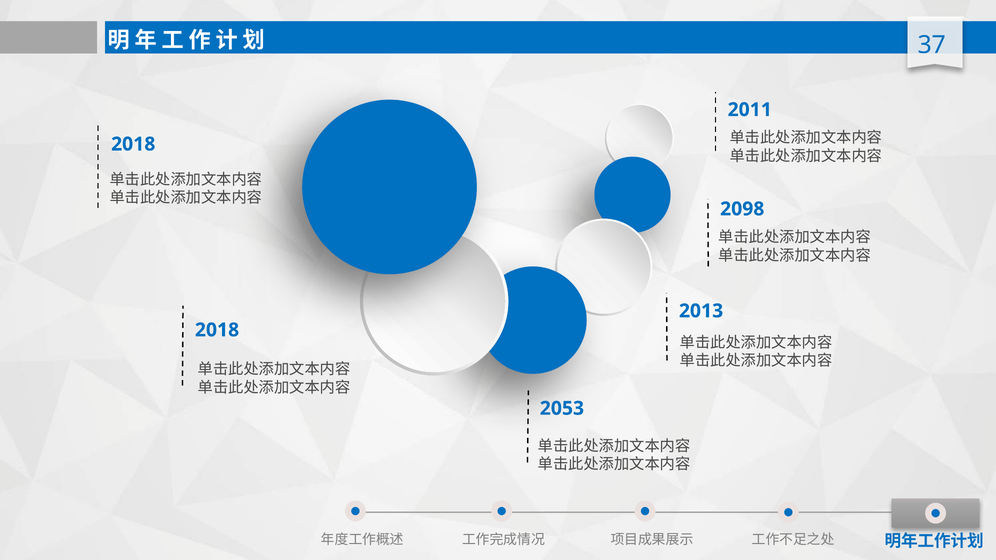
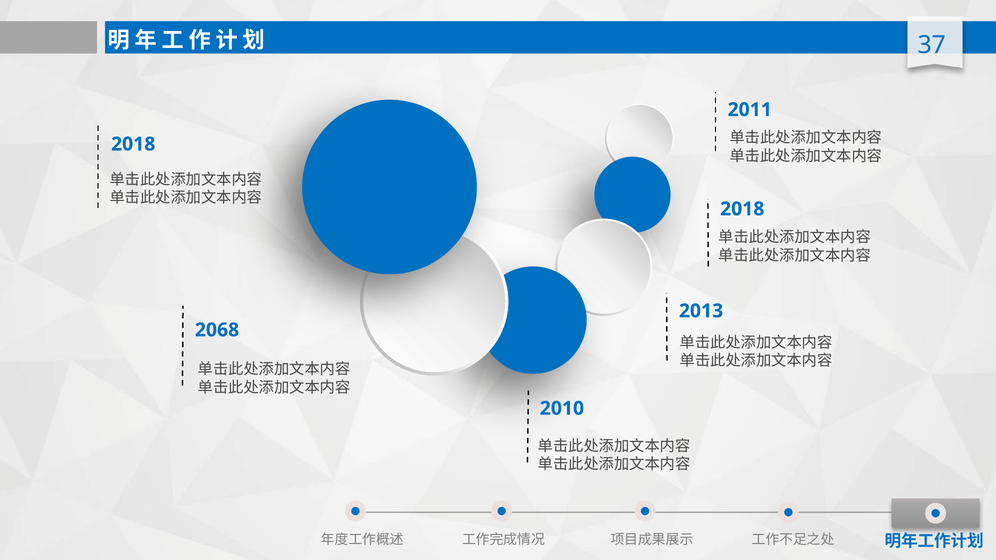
2098 at (742, 209): 2098 -> 2018
2018 at (217, 330): 2018 -> 2068
2053: 2053 -> 2010
